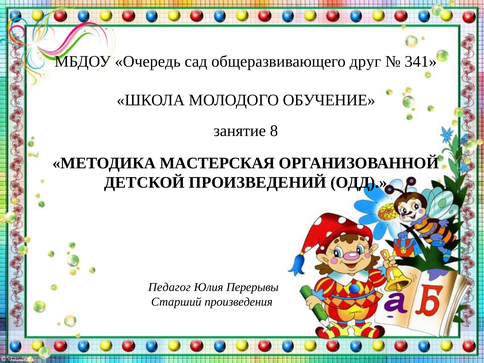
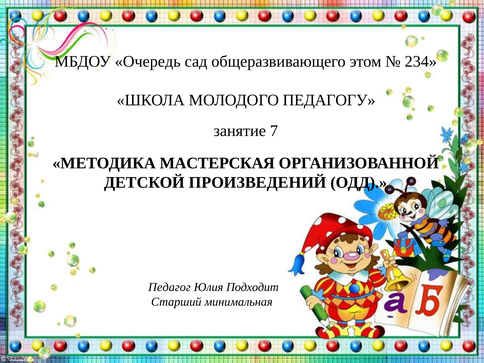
друг: друг -> этом
341: 341 -> 234
ОБУЧЕНИЕ: ОБУЧЕНИЕ -> ПЕДАГОГУ
8: 8 -> 7
Перерывы: Перерывы -> Подходит
произведения: произведения -> минимальная
